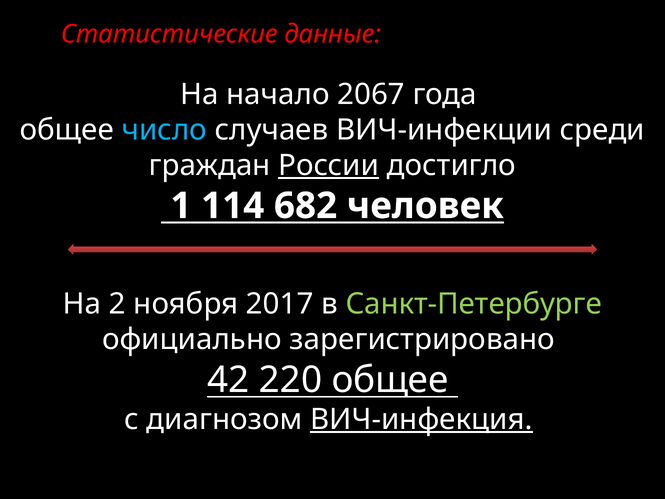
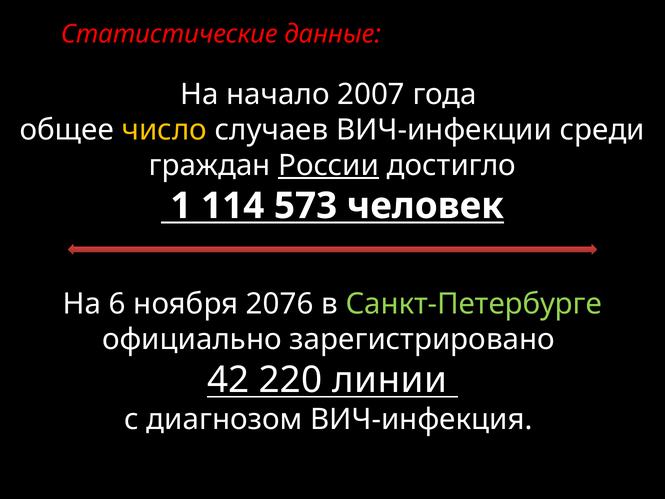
2067: 2067 -> 2007
число colour: light blue -> yellow
682: 682 -> 573
2: 2 -> 6
2017: 2017 -> 2076
220 общее: общее -> линии
ВИЧ-инфекция underline: present -> none
